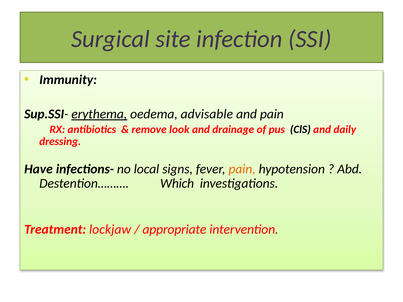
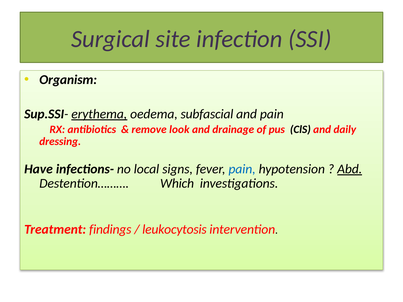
Immunity: Immunity -> Organism
advisable: advisable -> subfascial
pain at (242, 169) colour: orange -> blue
Abd underline: none -> present
lockjaw: lockjaw -> findings
appropriate: appropriate -> leukocytosis
